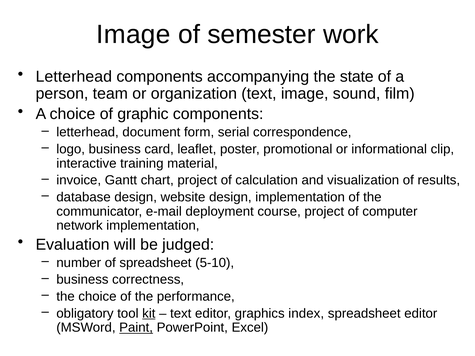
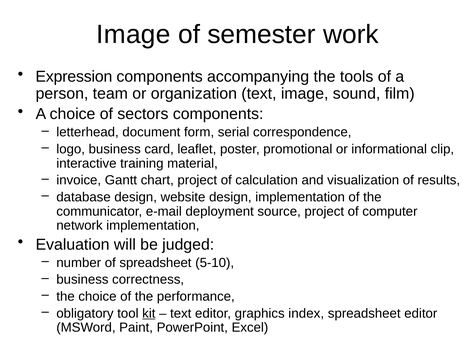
Letterhead at (74, 77): Letterhead -> Expression
state: state -> tools
graphic: graphic -> sectors
course: course -> source
Paint underline: present -> none
